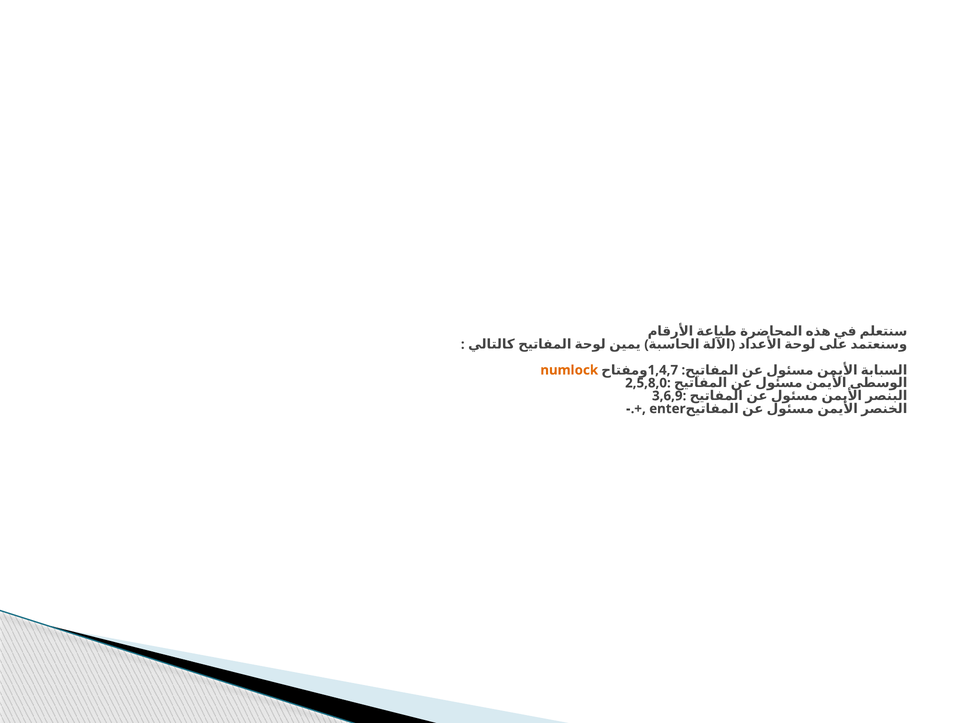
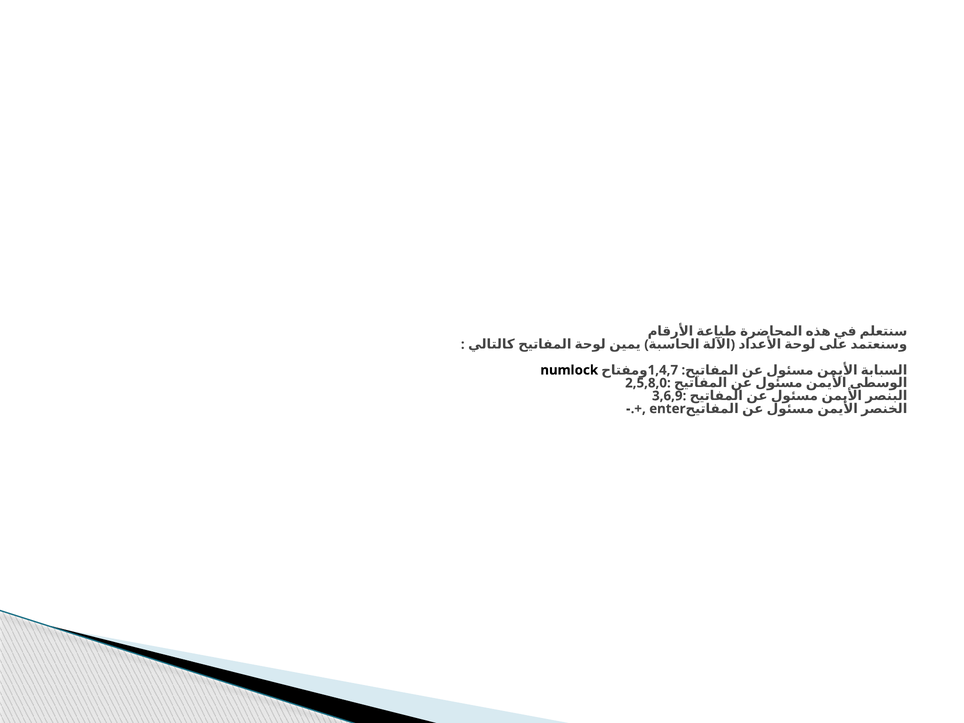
numlock colour: orange -> black
